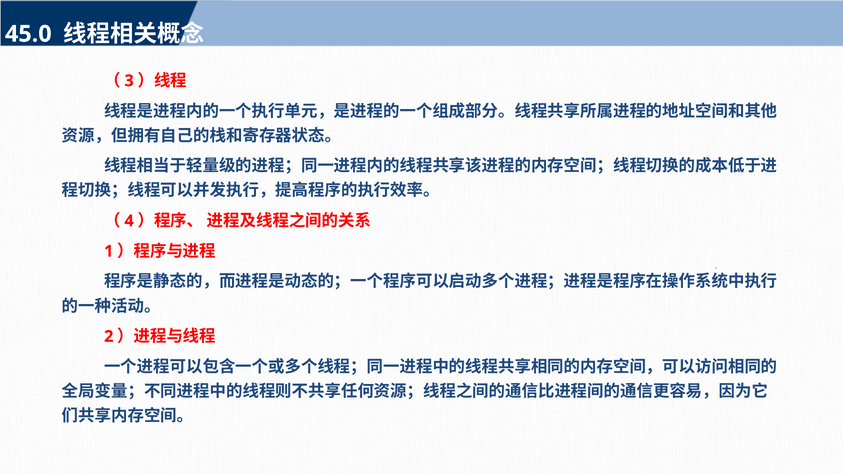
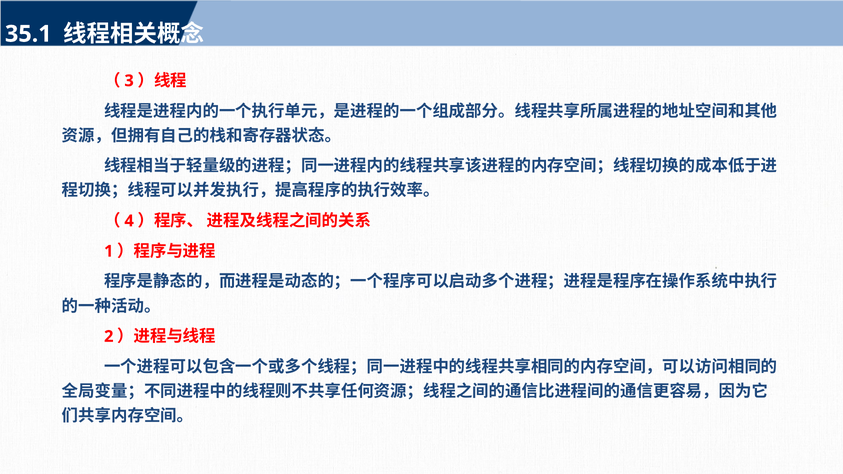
45.0: 45.0 -> 35.1
